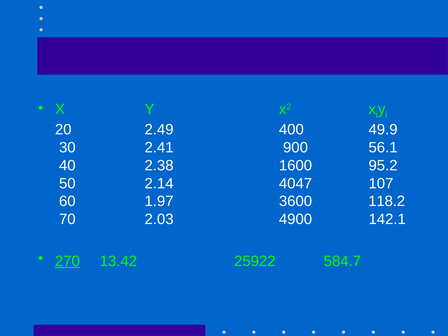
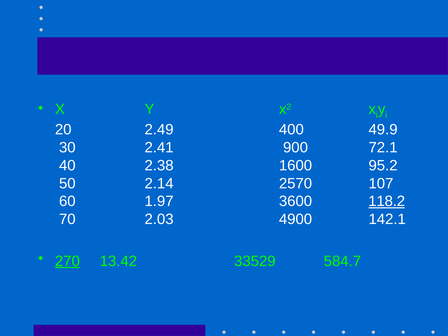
56.1: 56.1 -> 72.1
4047: 4047 -> 2570
118.2 underline: none -> present
25922: 25922 -> 33529
